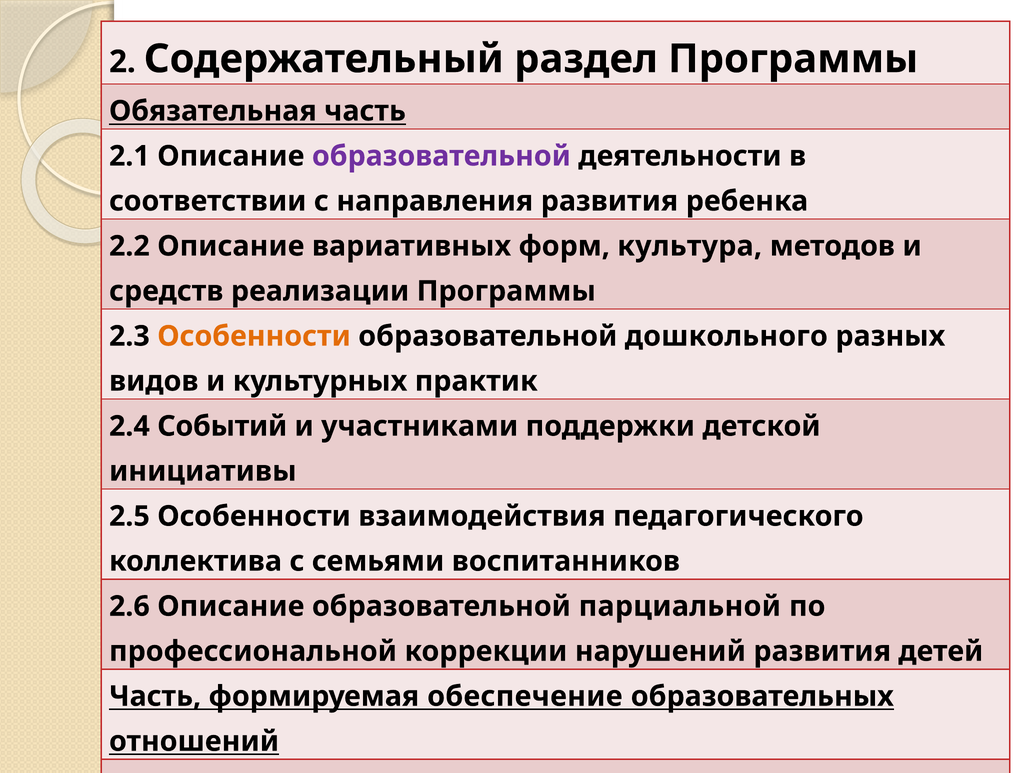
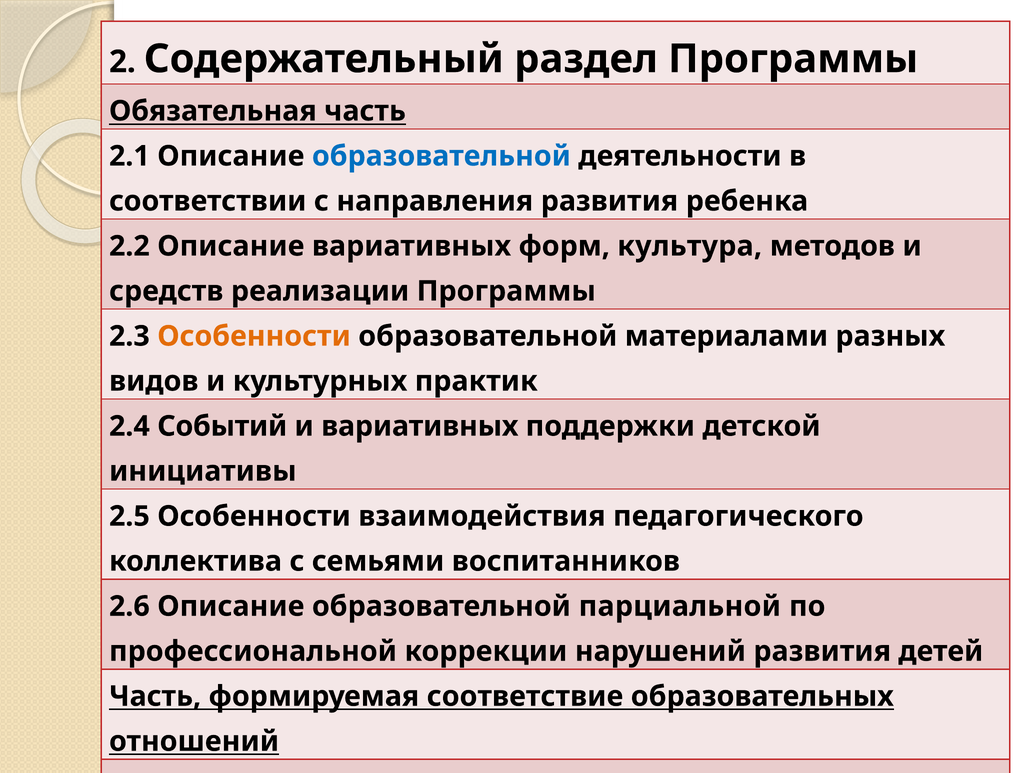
образовательной at (441, 156) colour: purple -> blue
дошкольного: дошкольного -> материалами
и участниками: участниками -> вариативных
обеспечение: обеспечение -> соответствие
